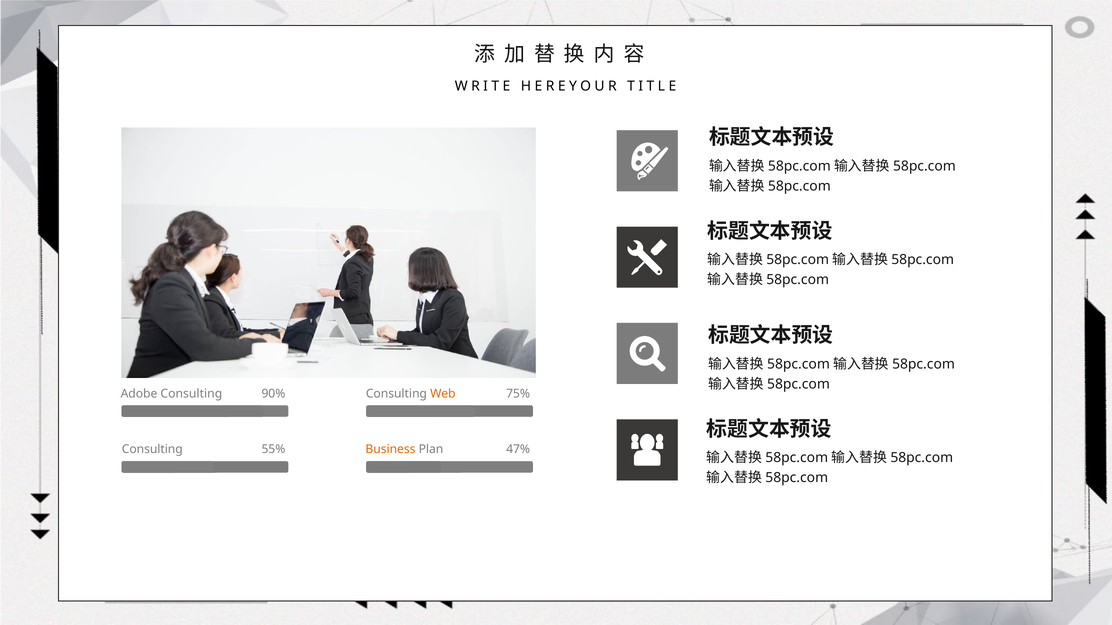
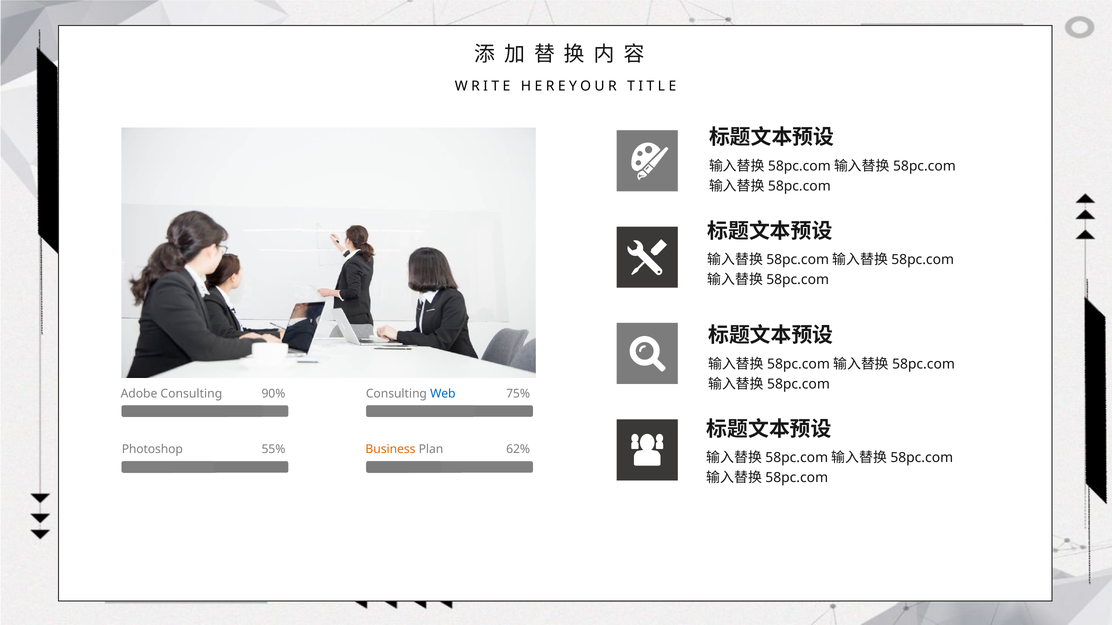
Web colour: orange -> blue
Consulting at (152, 450): Consulting -> Photoshop
47%: 47% -> 62%
